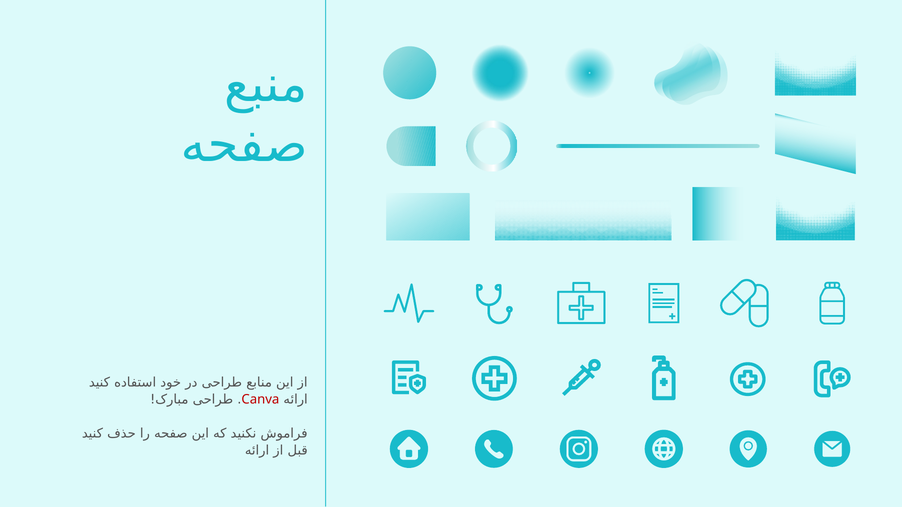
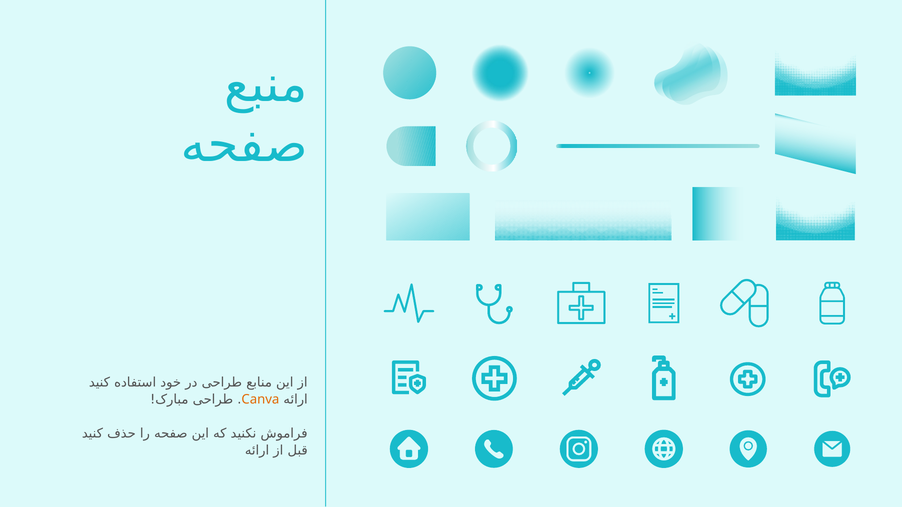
Canva colour: red -> orange
